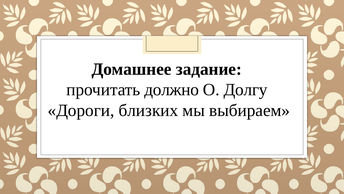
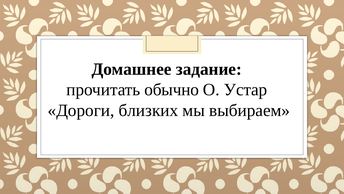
должно: должно -> обычно
Долгу: Долгу -> Устар
